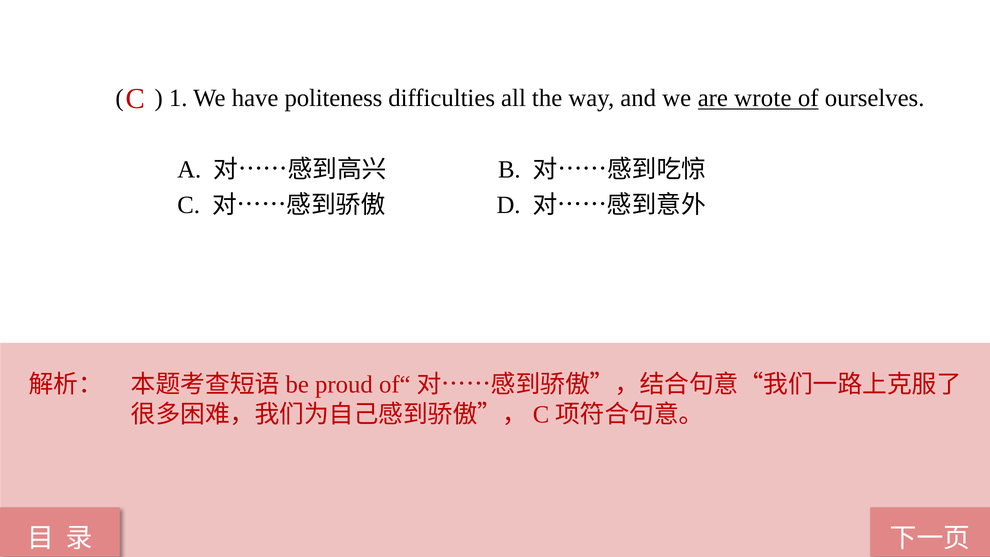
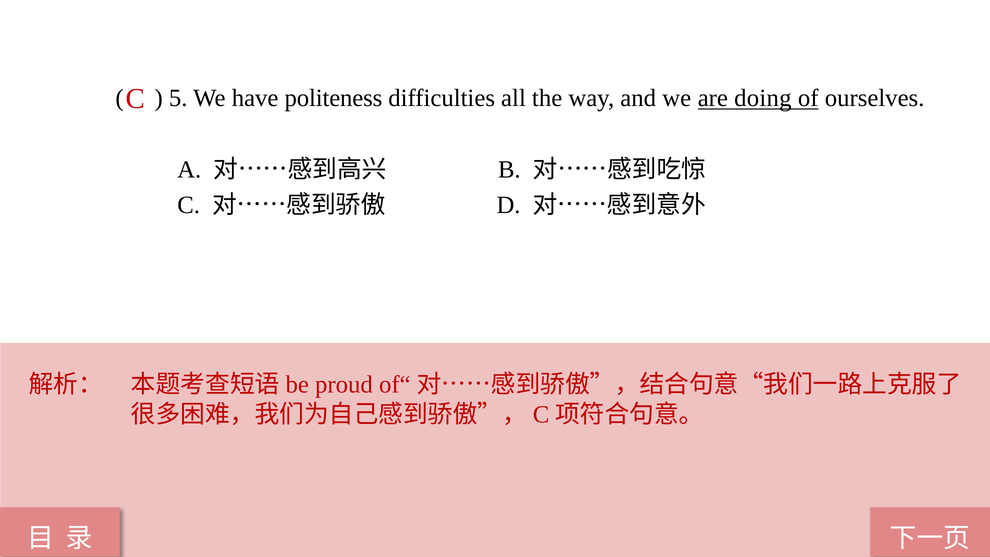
1: 1 -> 5
wrote: wrote -> doing
